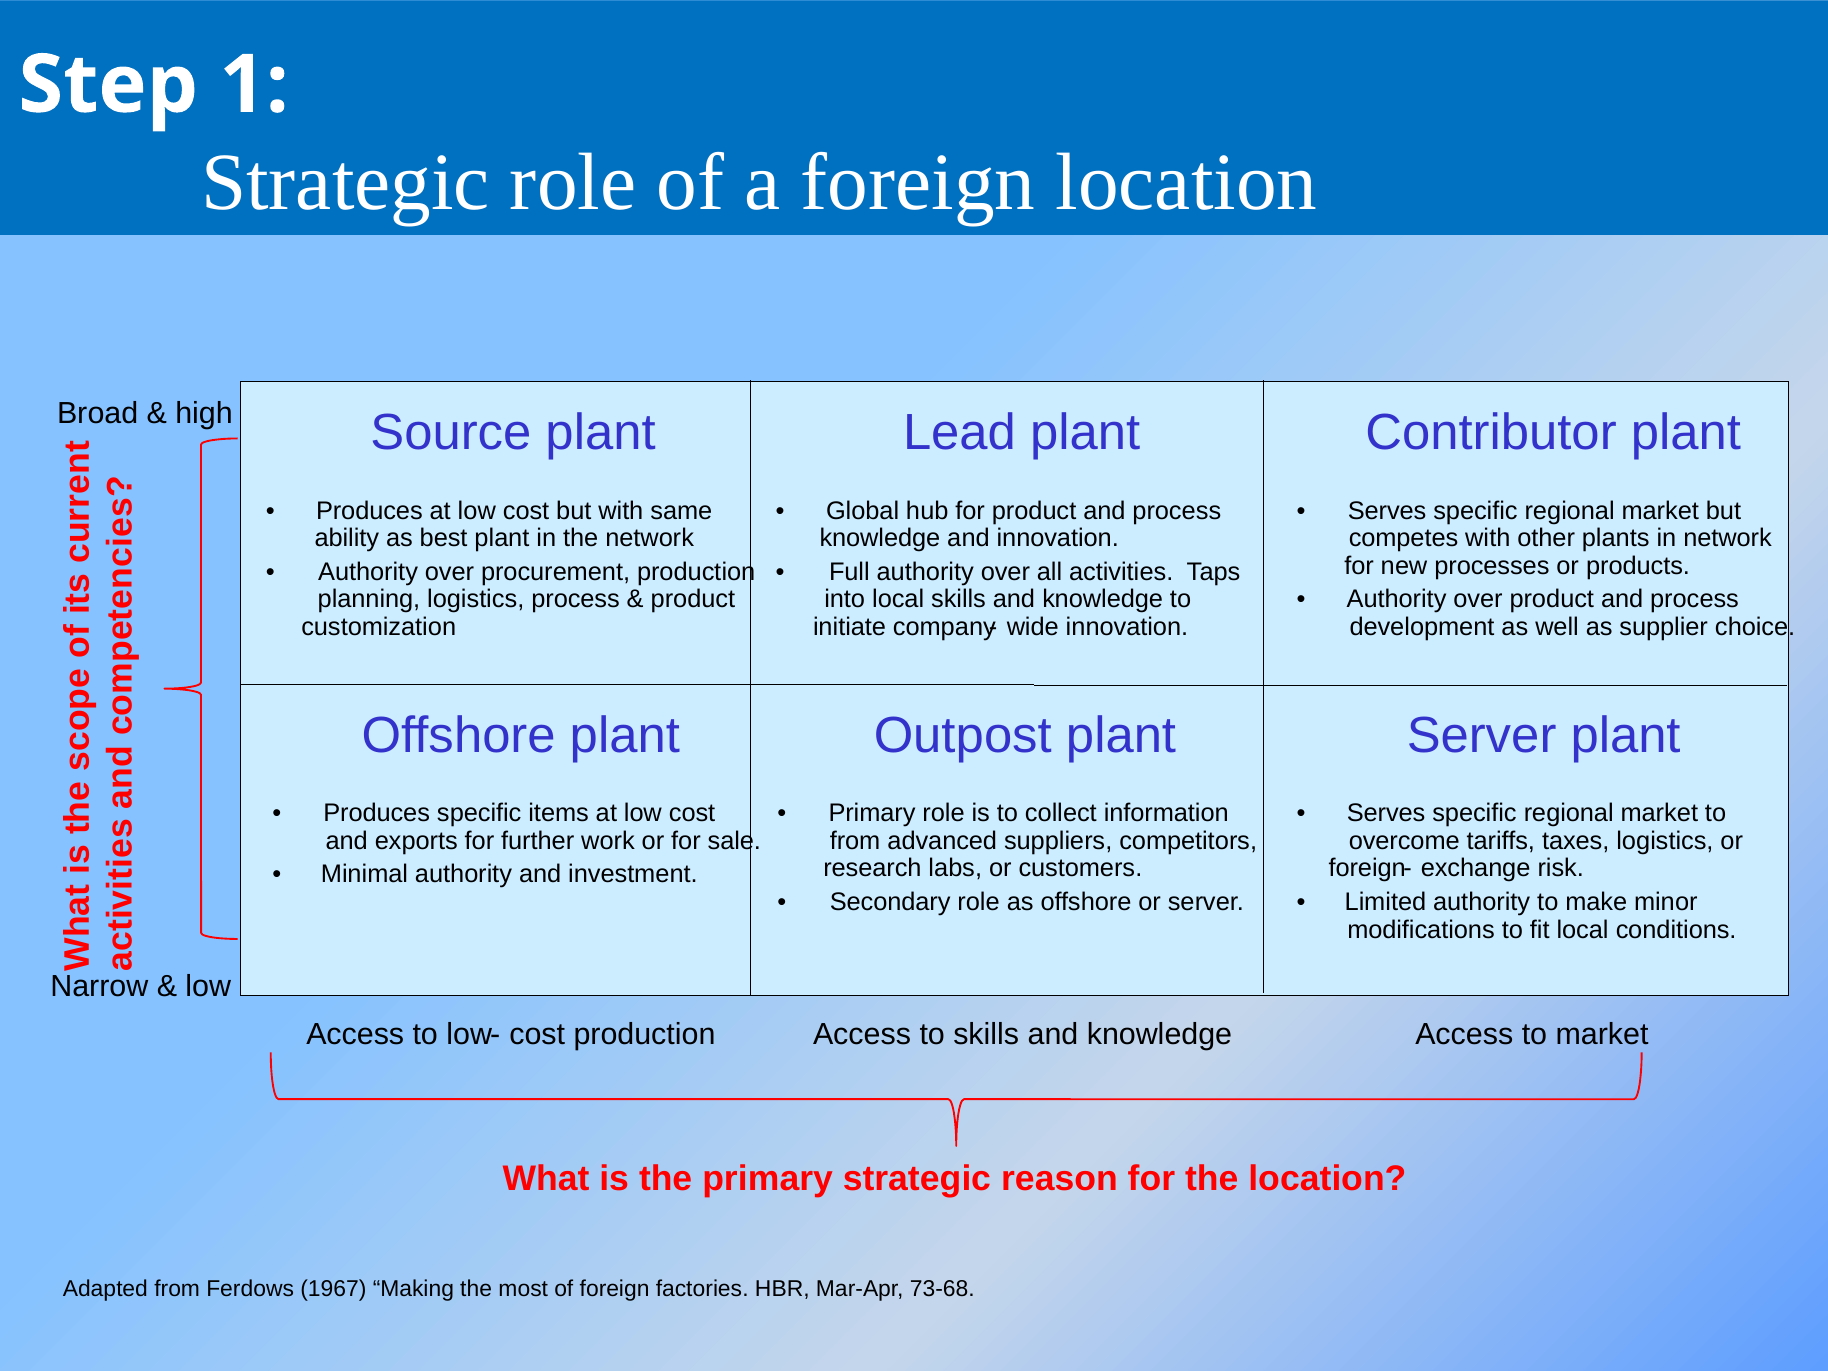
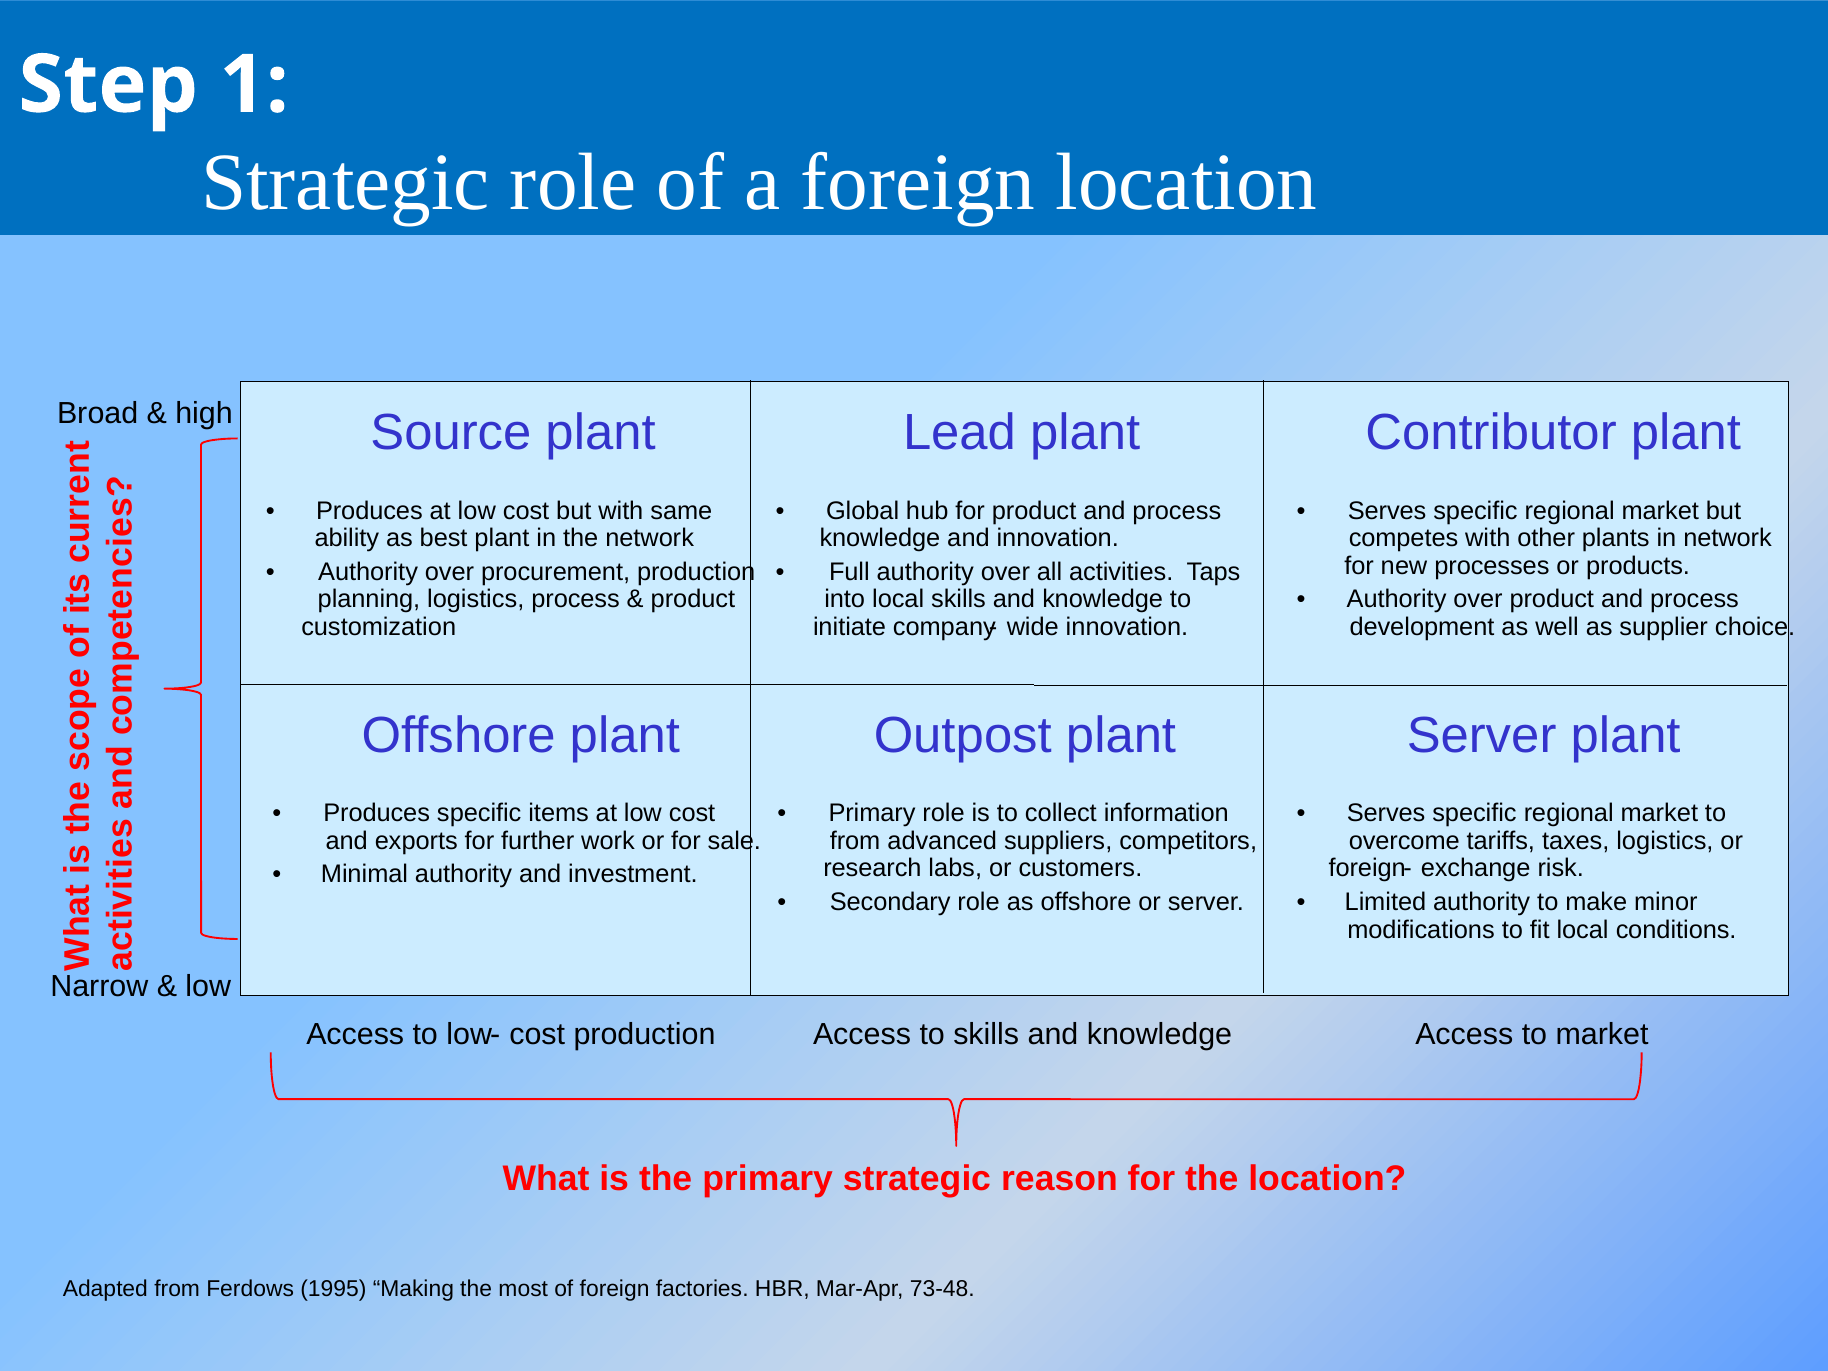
1967: 1967 -> 1995
73-68: 73-68 -> 73-48
